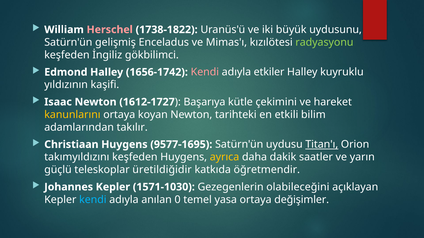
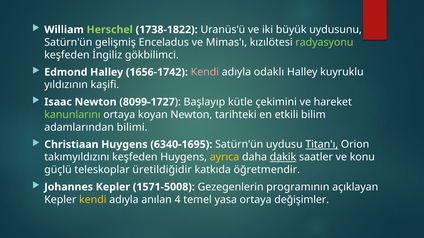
Herschel colour: pink -> light green
etkiler: etkiler -> odaklı
1612-1727: 1612-1727 -> 8099-1727
Başarıya: Başarıya -> Başlayıp
kanunlarını colour: yellow -> light green
takılır: takılır -> bilimi
9577-1695: 9577-1695 -> 6340-1695
dakik underline: none -> present
yarın: yarın -> konu
1571-1030: 1571-1030 -> 1571-5008
olabileceğini: olabileceğini -> programının
kendi at (93, 200) colour: light blue -> yellow
0: 0 -> 4
